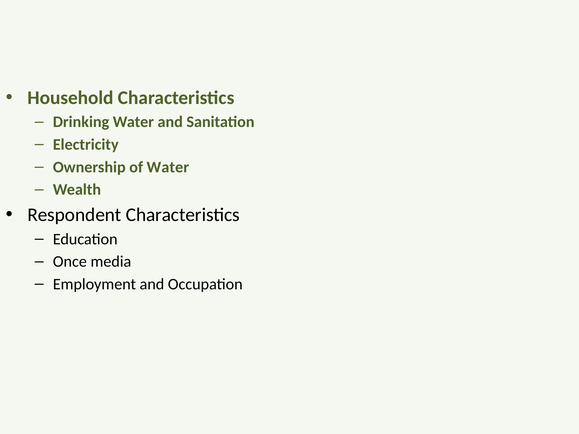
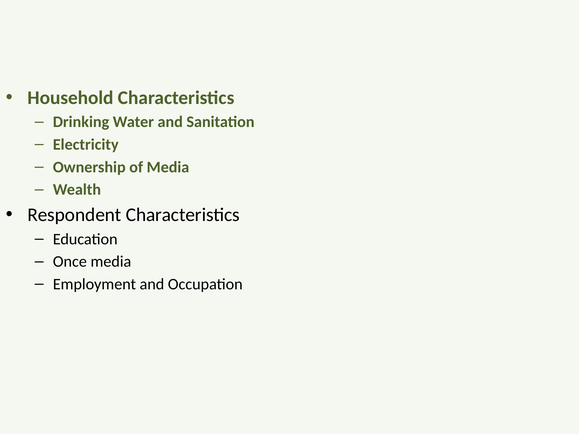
of Water: Water -> Media
